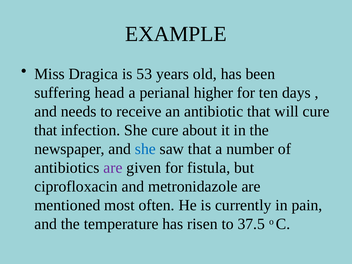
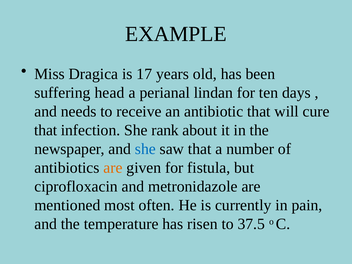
53: 53 -> 17
higher: higher -> lindan
She cure: cure -> rank
are at (113, 168) colour: purple -> orange
